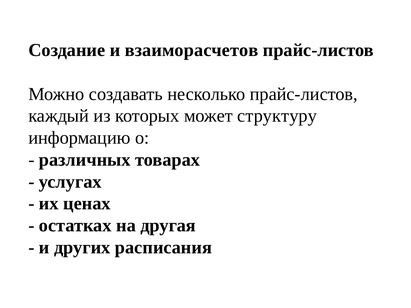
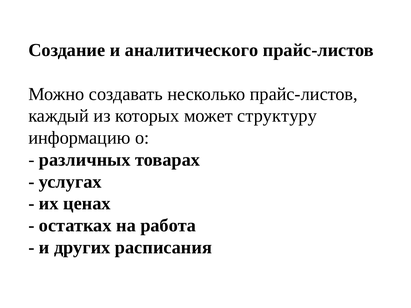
взаиморасчетов: взаиморасчетов -> аналитического
другая: другая -> работа
